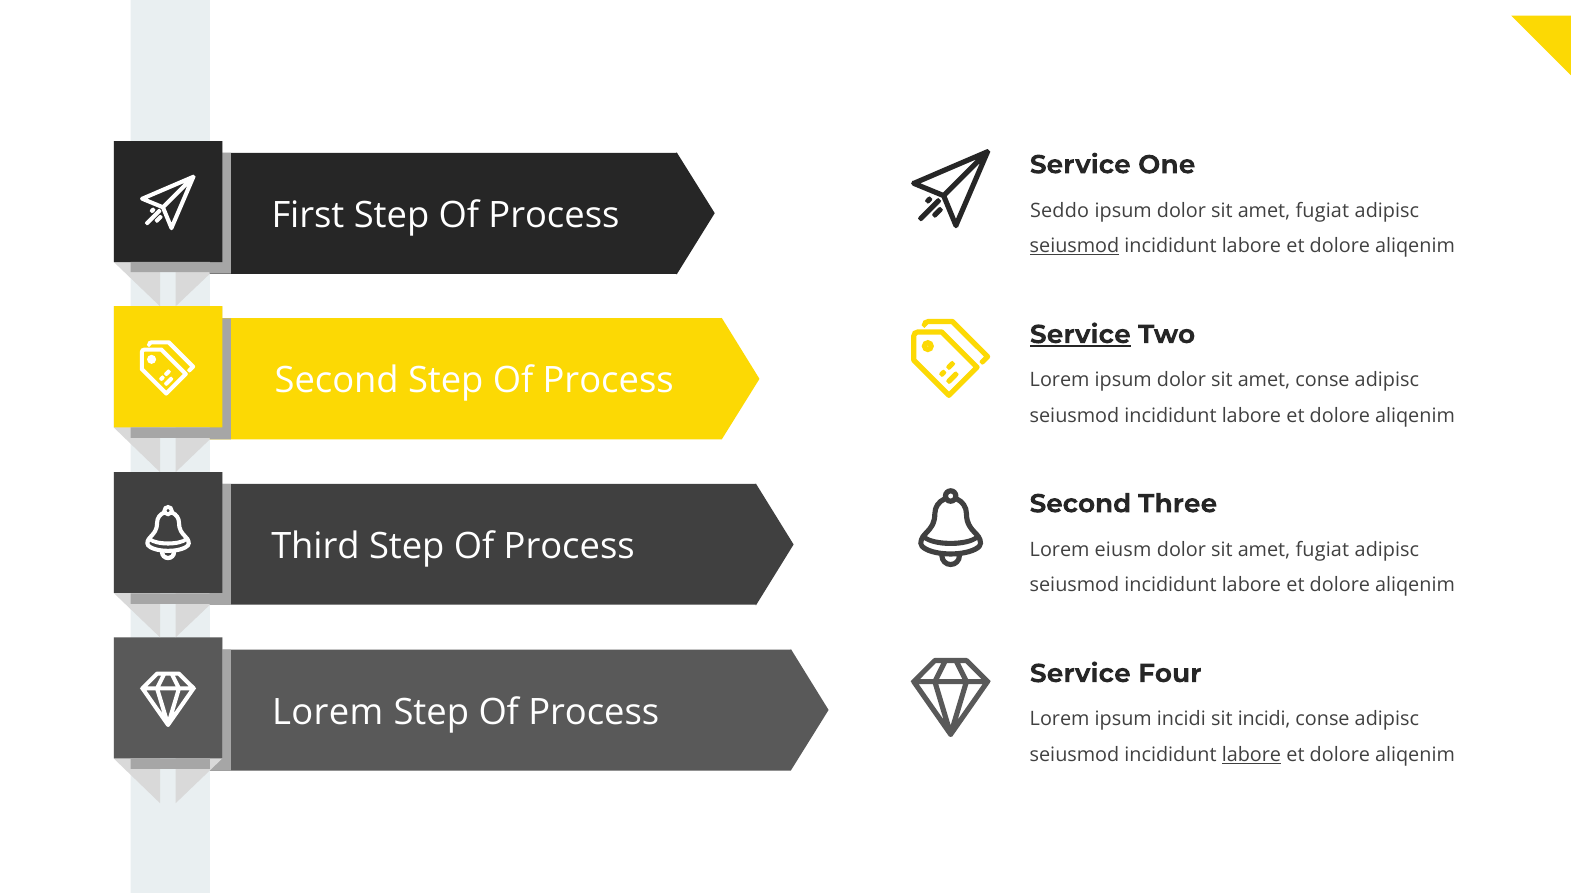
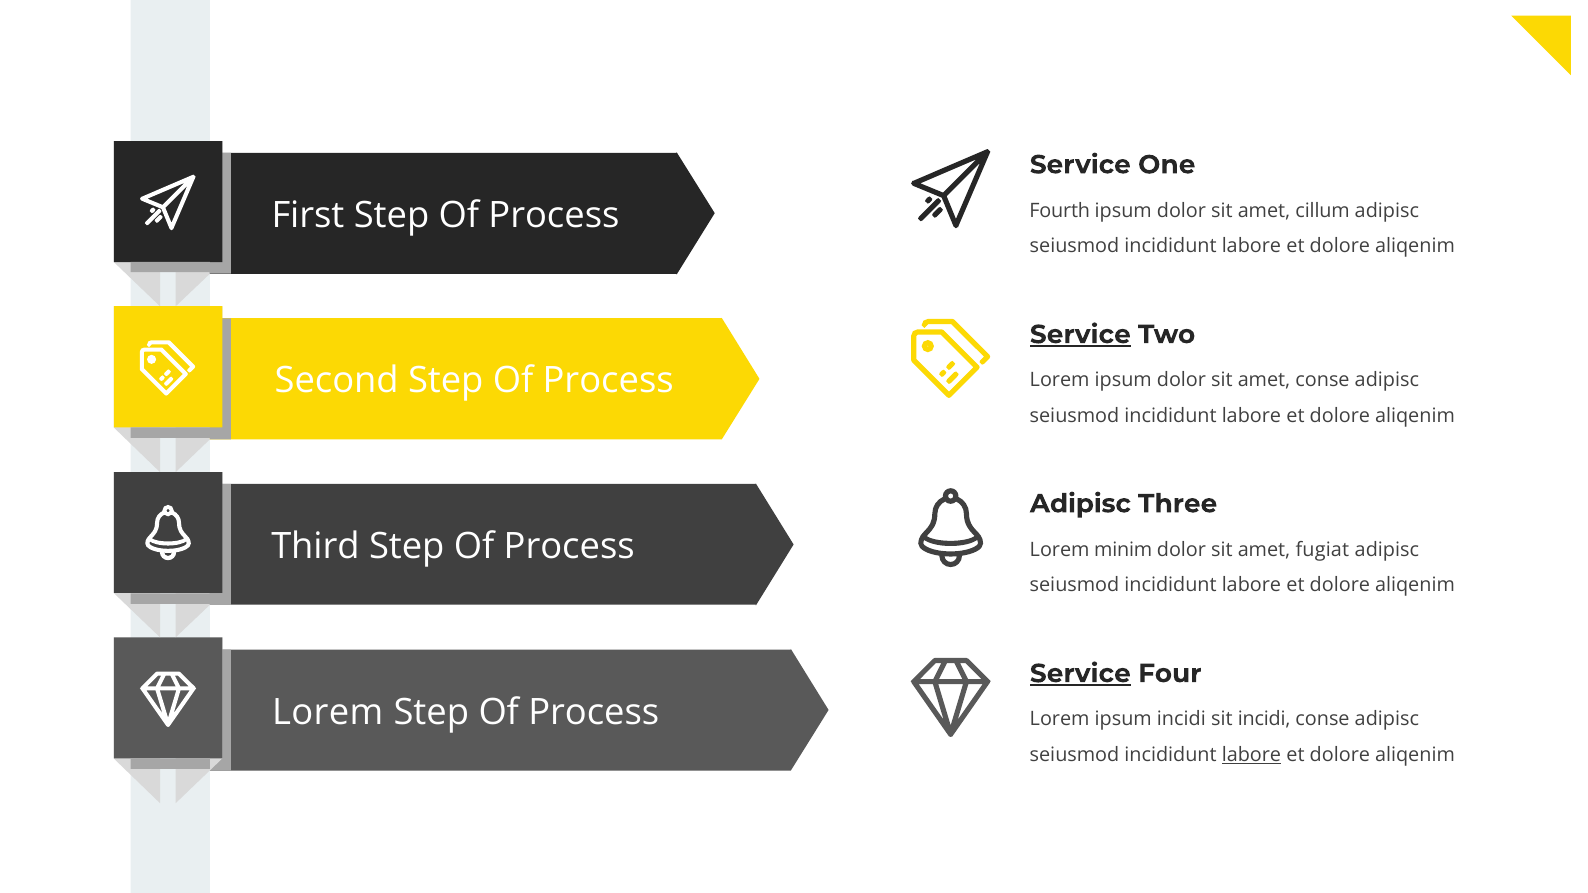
Seddo: Seddo -> Fourth
fugiat at (1322, 211): fugiat -> cillum
seiusmod at (1074, 246) underline: present -> none
Second at (1080, 504): Second -> Adipisc
eiusm: eiusm -> minim
Service at (1080, 674) underline: none -> present
